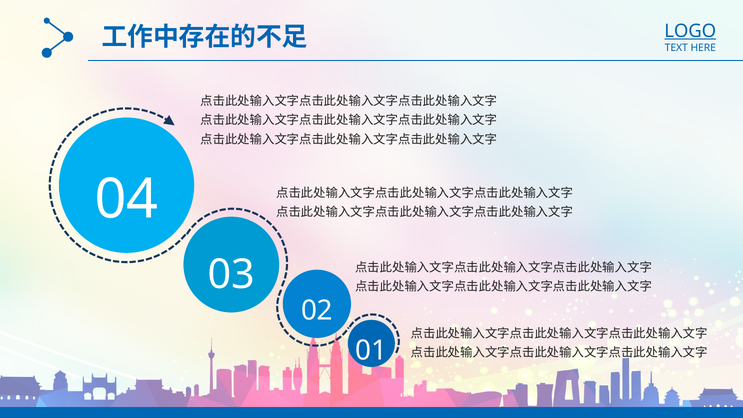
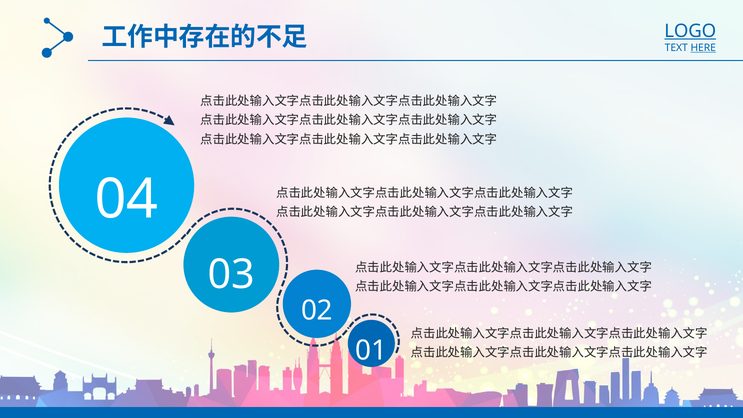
HERE underline: none -> present
